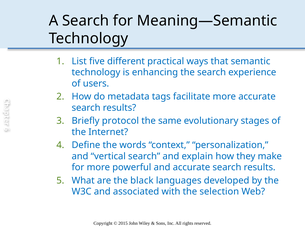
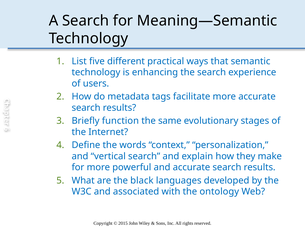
protocol: protocol -> function
selection: selection -> ontology
